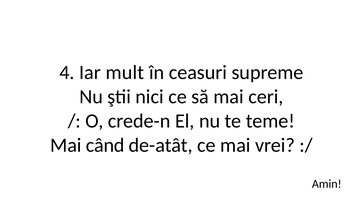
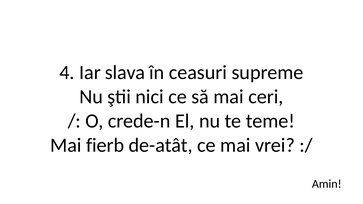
mult: mult -> slava
când: când -> fierb
